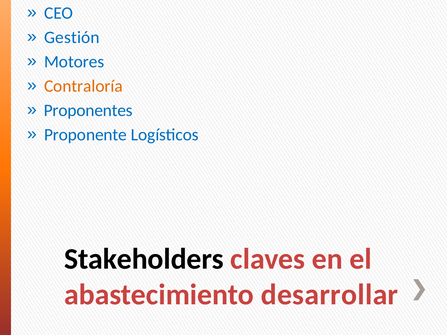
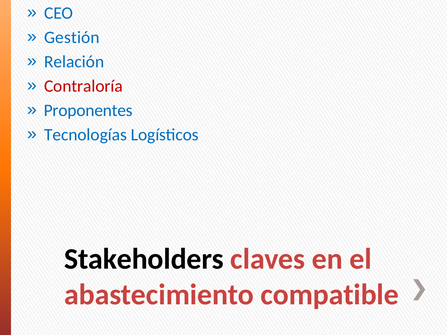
Motores: Motores -> Relación
Contraloría colour: orange -> red
Proponente: Proponente -> Tecnologías
desarrollar: desarrollar -> compatible
